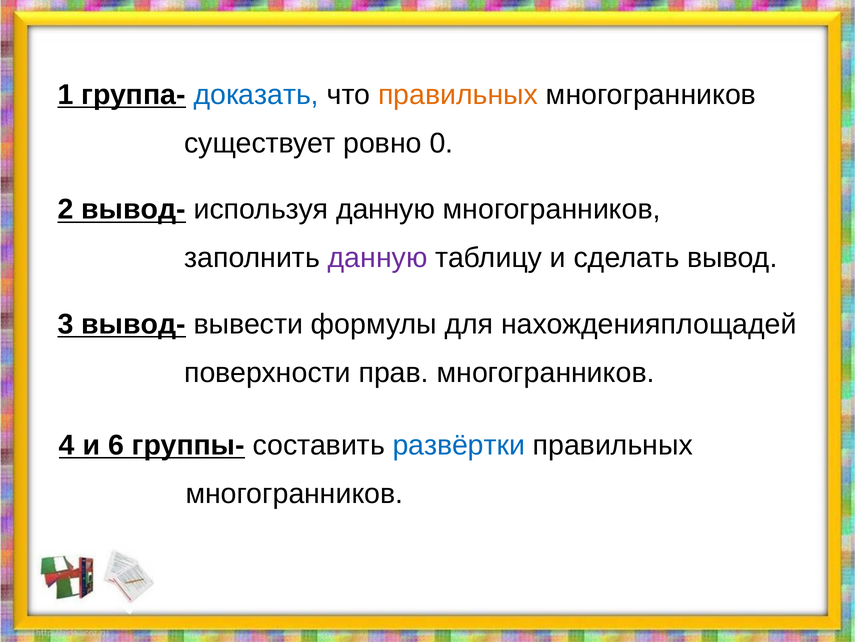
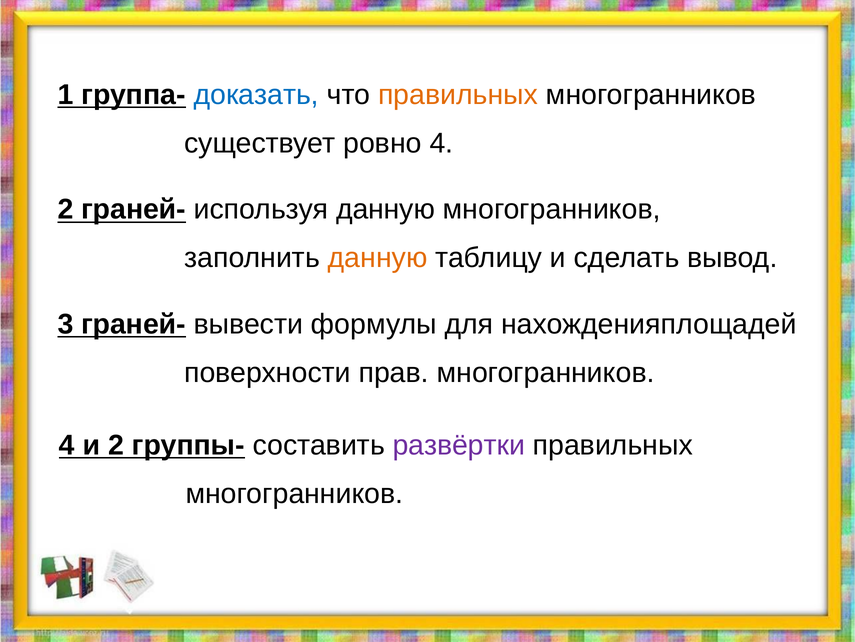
ровно 0: 0 -> 4
2 вывод-: вывод- -> граней-
данную at (378, 258) colour: purple -> orange
3 вывод-: вывод- -> граней-
и 6: 6 -> 2
развёртки colour: blue -> purple
